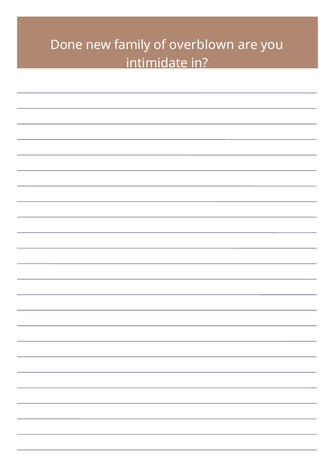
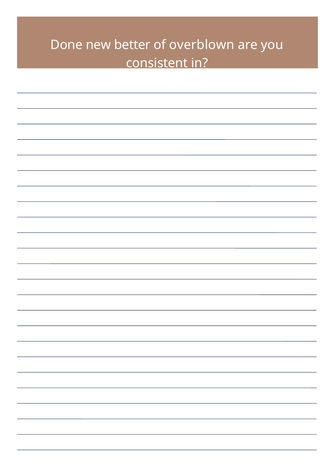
family: family -> better
intimidate: intimidate -> consistent
